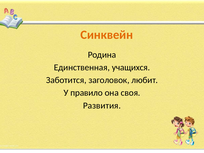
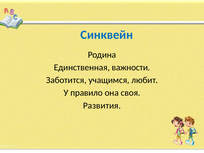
Синквейн colour: orange -> blue
учащихся: учащихся -> важности
заголовок: заголовок -> учащимся
